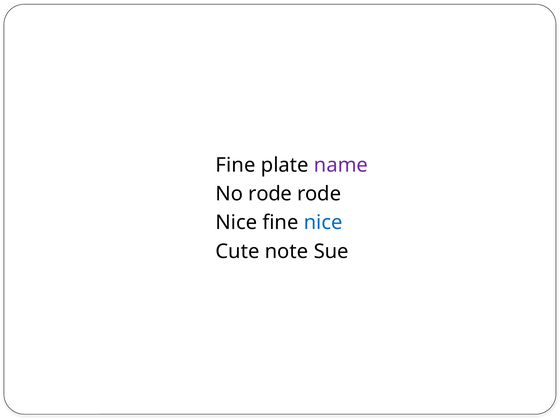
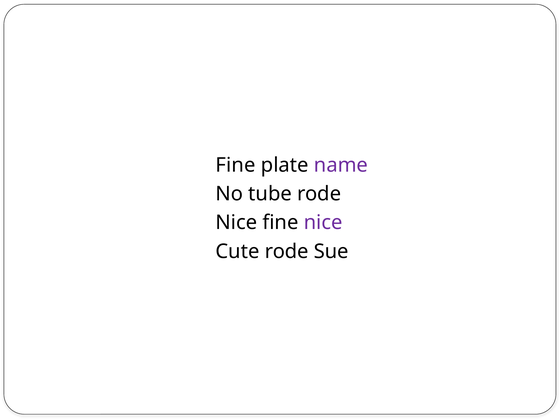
No rode: rode -> tube
nice at (323, 223) colour: blue -> purple
Cute note: note -> rode
